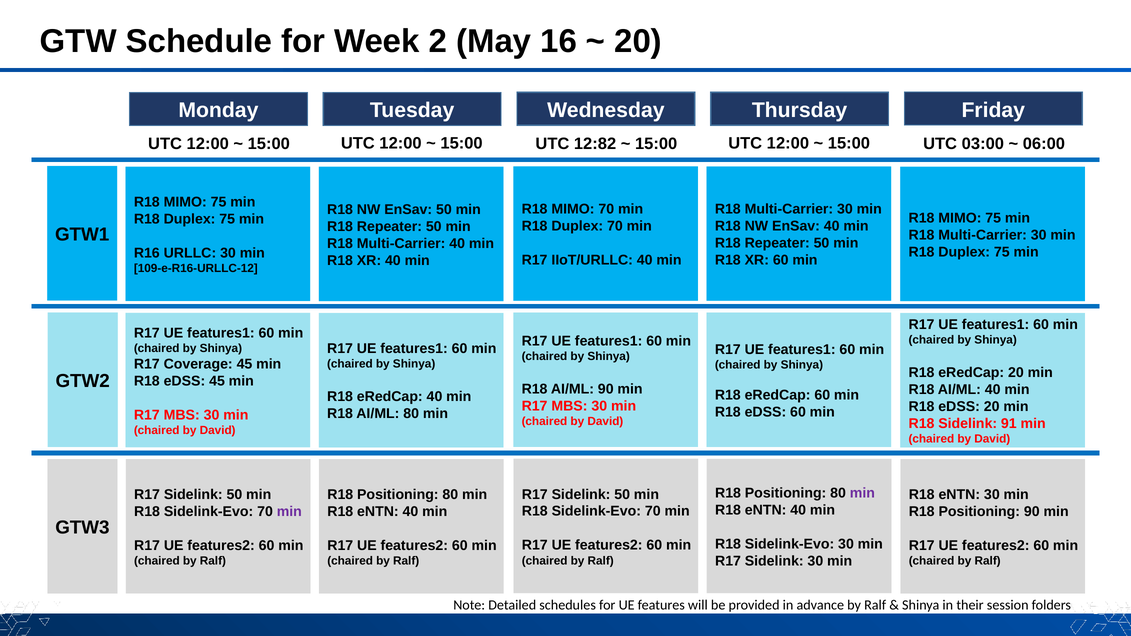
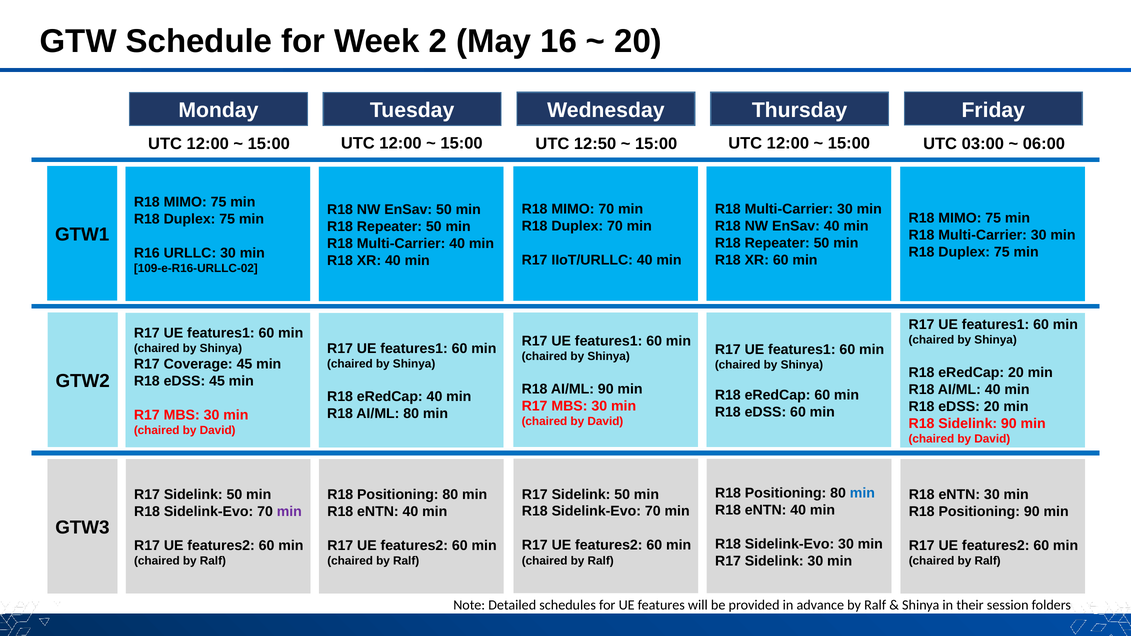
12:82: 12:82 -> 12:50
109-e-R16-URLLC-12: 109-e-R16-URLLC-12 -> 109-e-R16-URLLC-02
Sidelink 91: 91 -> 90
min at (862, 493) colour: purple -> blue
